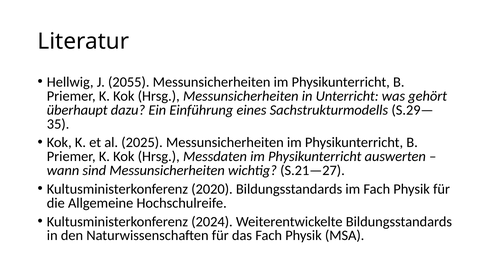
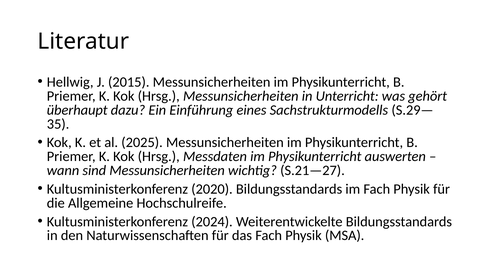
2055: 2055 -> 2015
